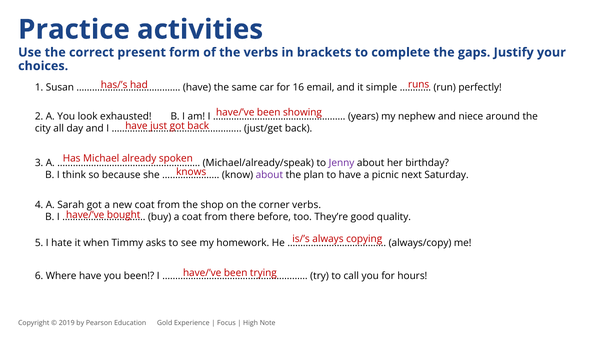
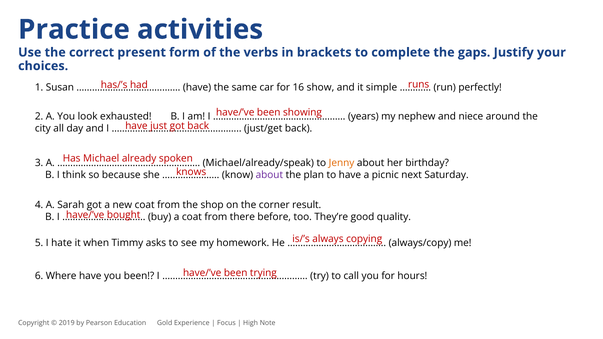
email: email -> show
Jenny colour: purple -> orange
corner verbs: verbs -> result
